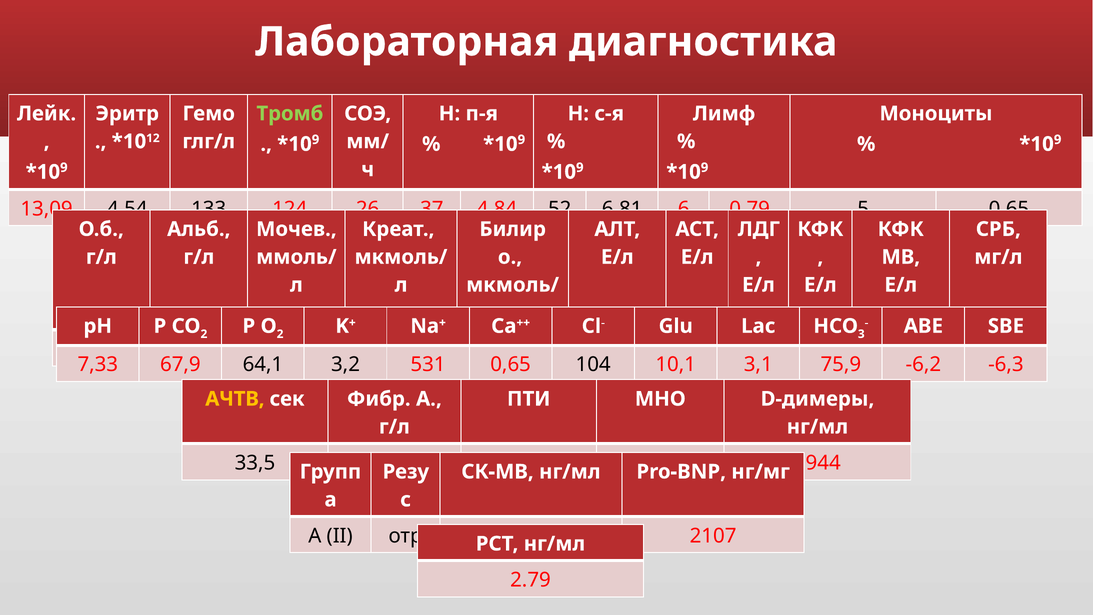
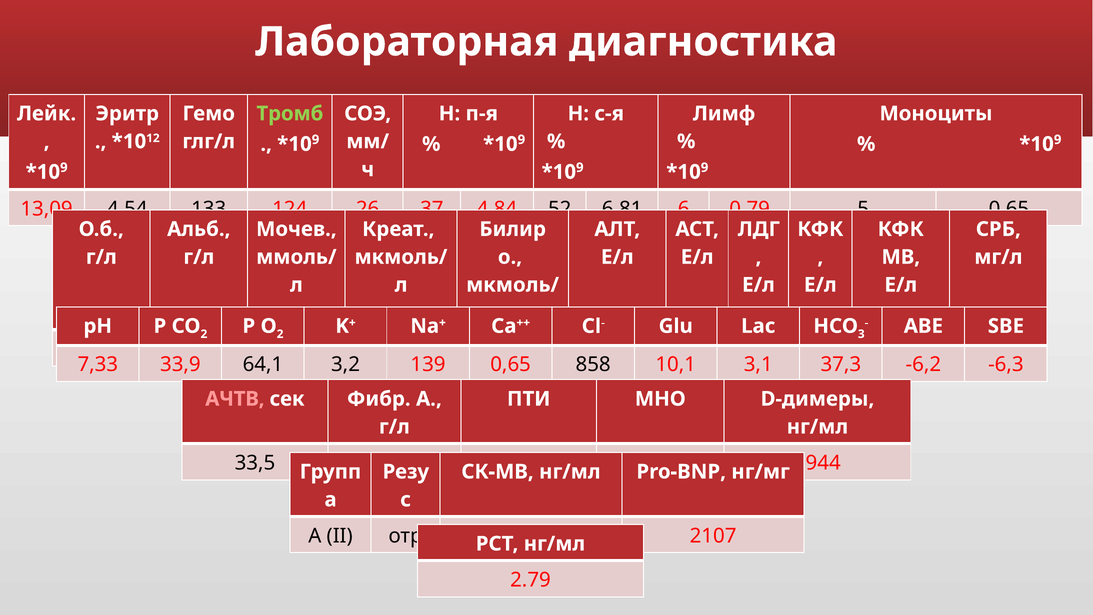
67,9: 67,9 -> 33,9
531: 531 -> 139
104: 104 -> 858
75,9: 75,9 -> 37,3
АЧТВ colour: yellow -> pink
